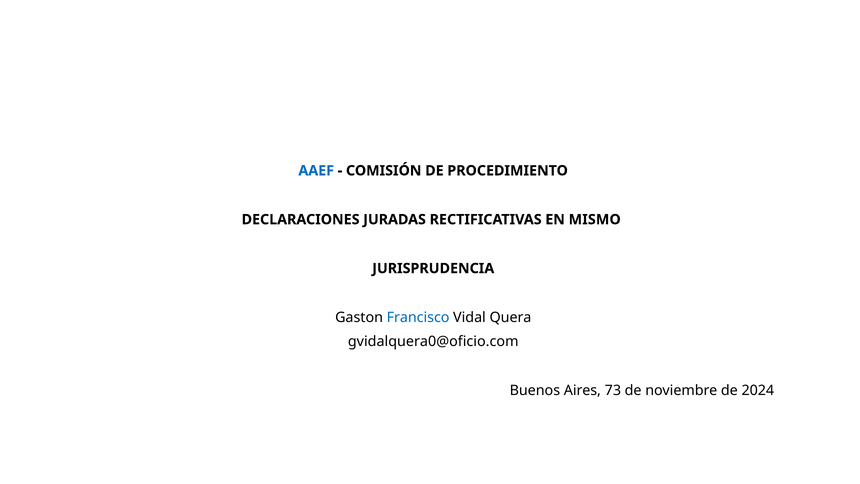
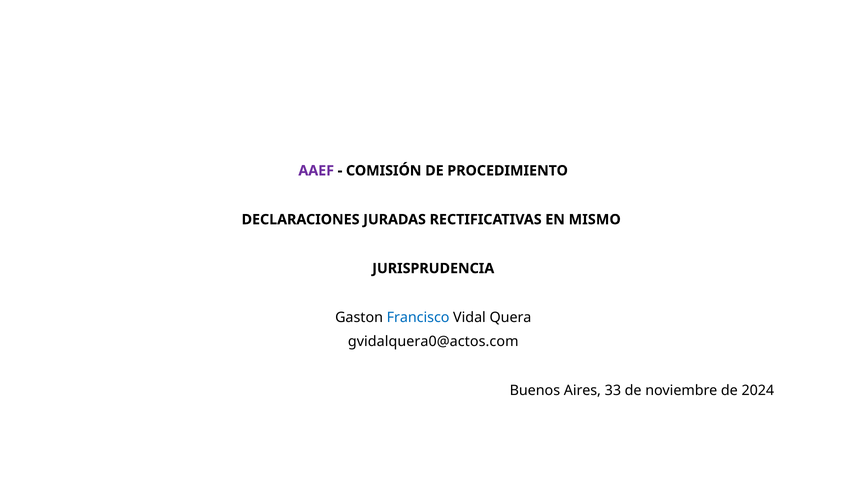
AAEF colour: blue -> purple
gvidalquera0@oficio.com: gvidalquera0@oficio.com -> gvidalquera0@actos.com
73: 73 -> 33
